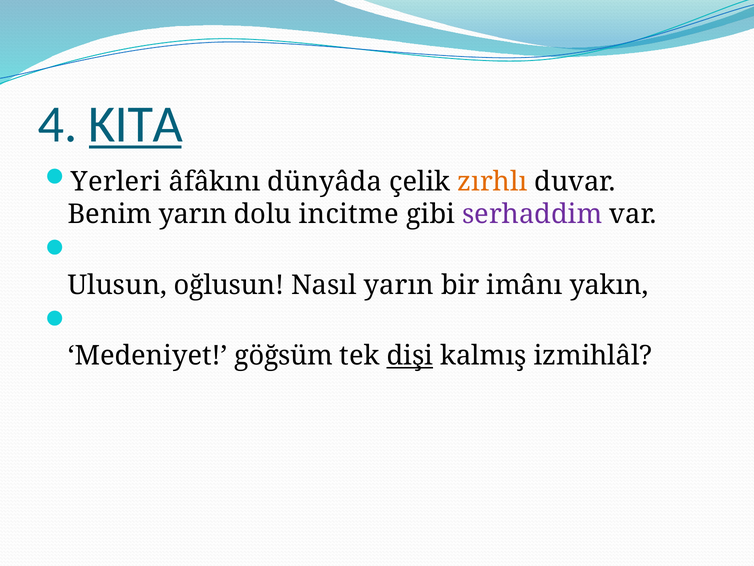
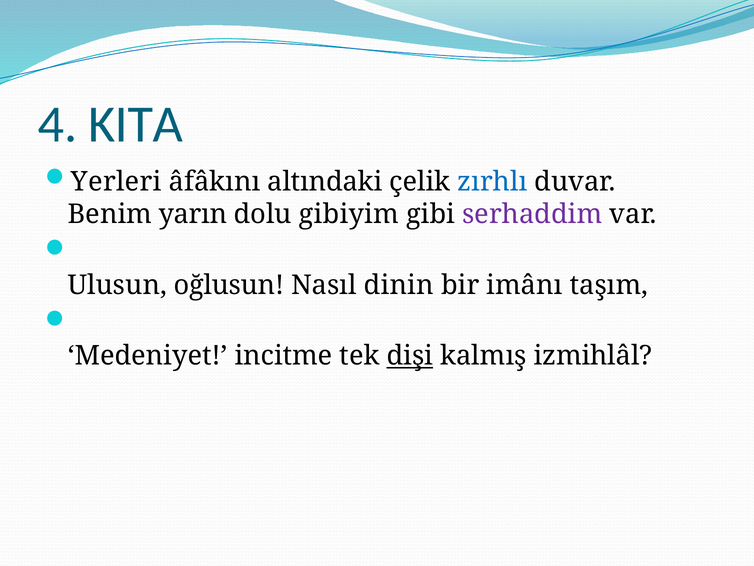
KITA underline: present -> none
dünyâda: dünyâda -> altındaki
zırhlı colour: orange -> blue
incitme: incitme -> gibiyim
Nasıl yarın: yarın -> dinin
yakın: yakın -> taşım
göğsüm: göğsüm -> incitme
